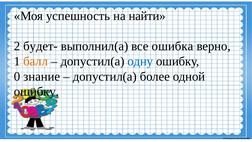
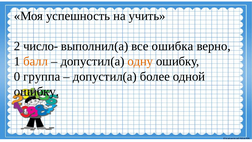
найти: найти -> учить
будет-: будет- -> число-
одну colour: blue -> orange
знание: знание -> группа
